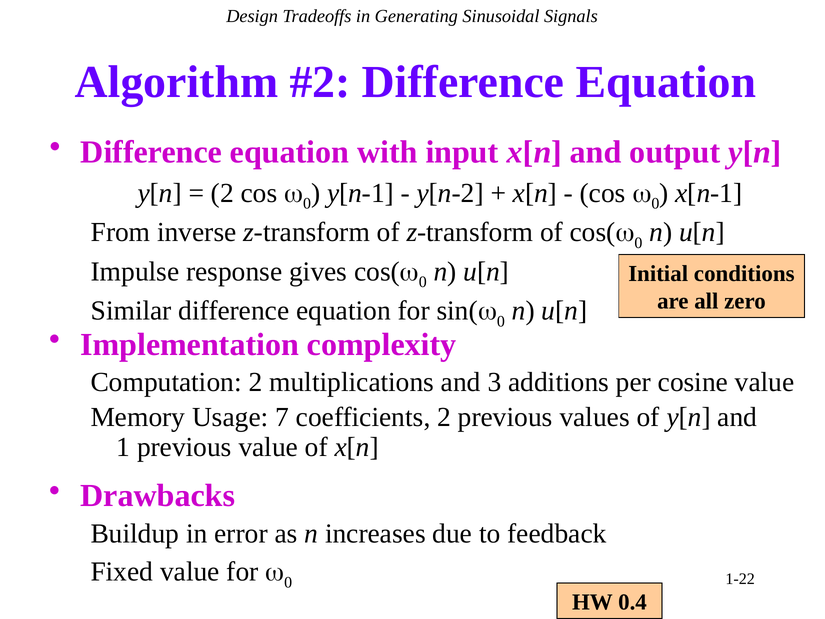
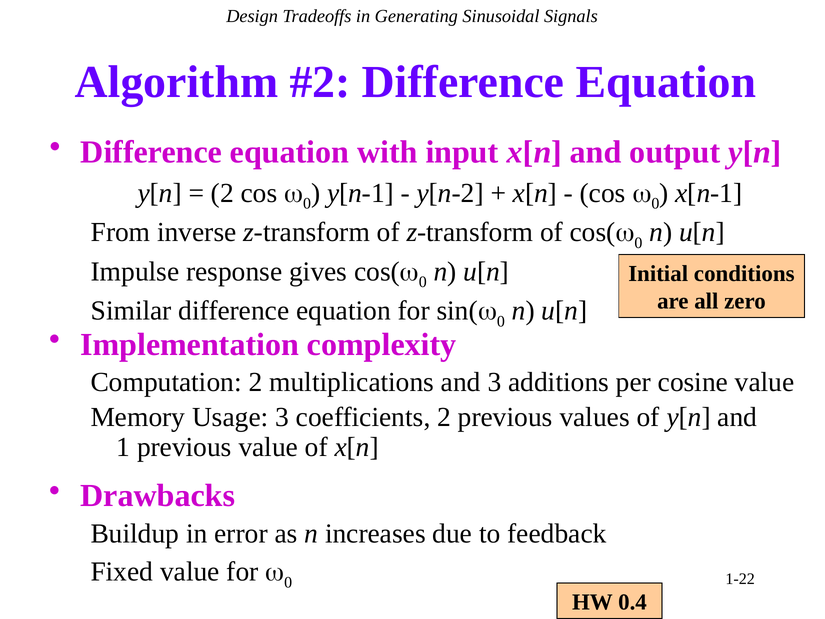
Usage 7: 7 -> 3
